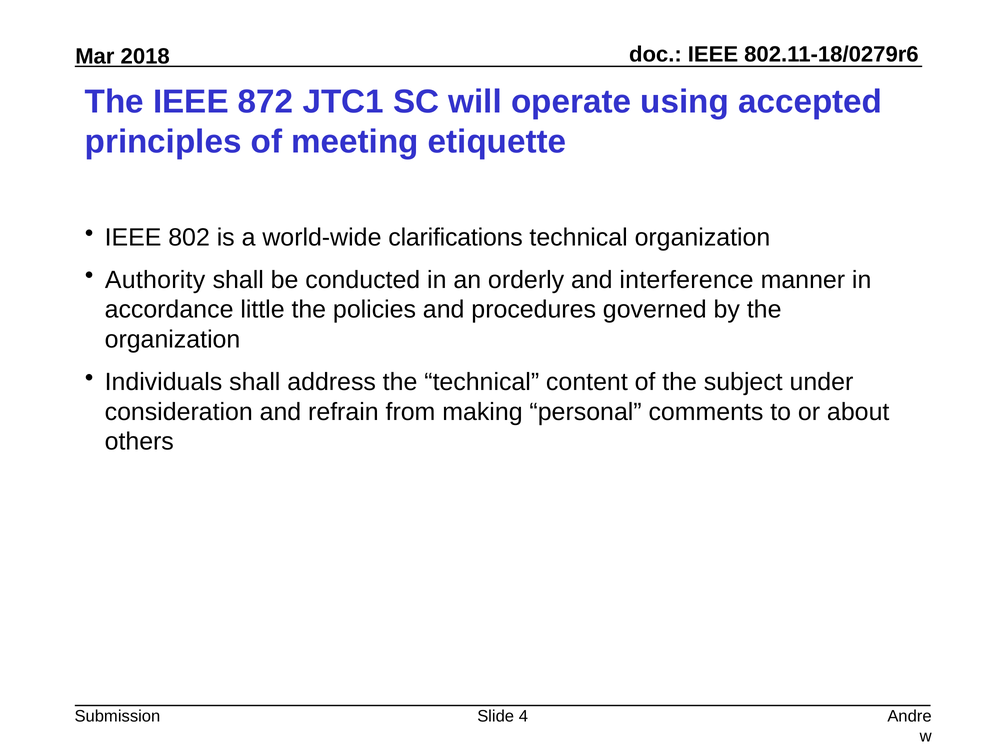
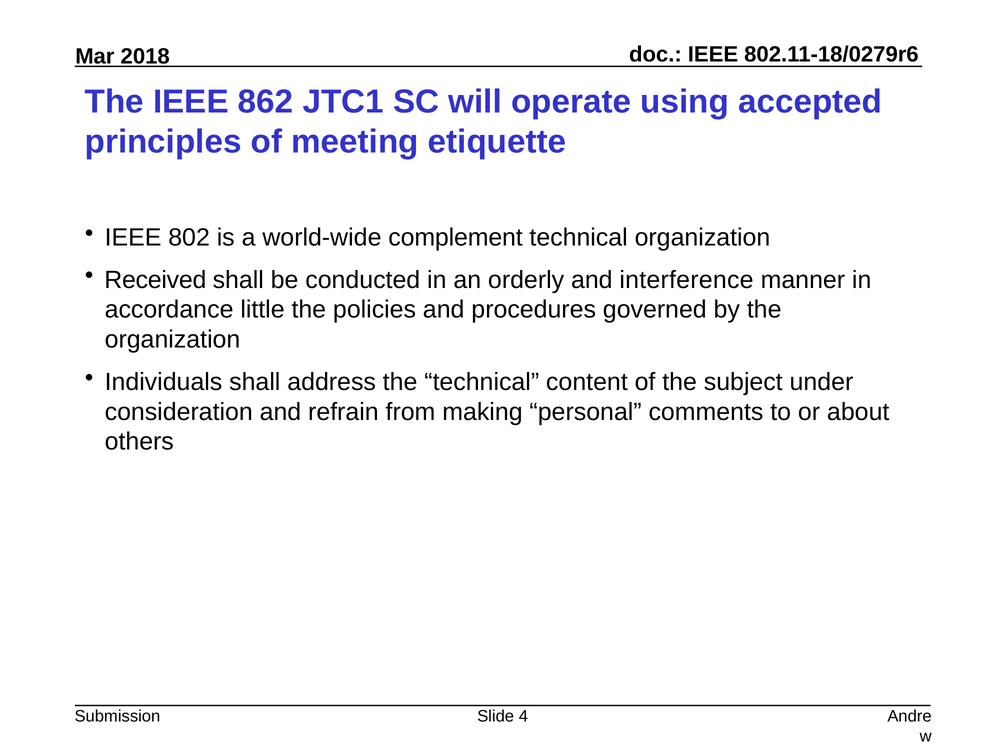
872: 872 -> 862
clarifications: clarifications -> complement
Authority: Authority -> Received
